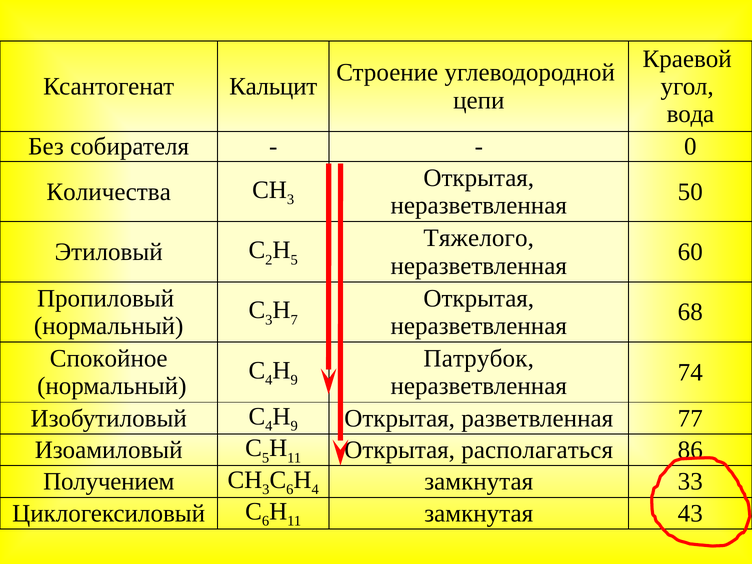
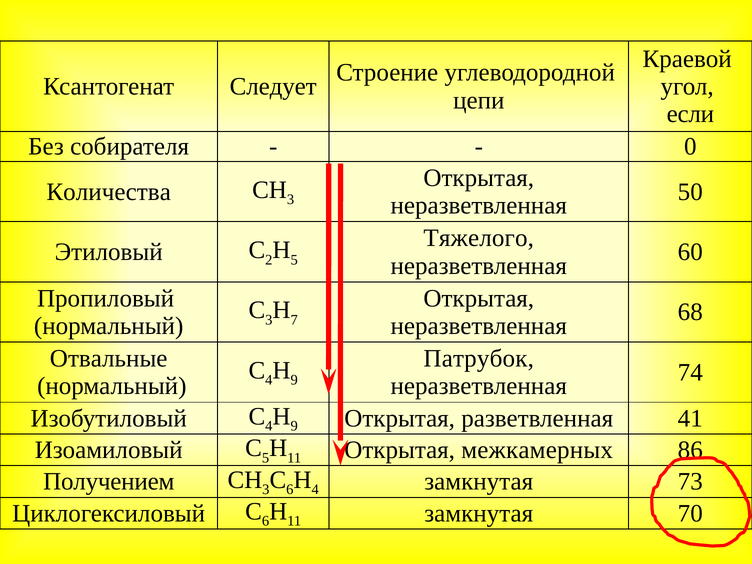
Кальцит: Кальцит -> Следует
вода: вода -> если
Спокойное: Спокойное -> Отвальные
77: 77 -> 41
располагаться: располагаться -> межкамерных
33: 33 -> 73
43: 43 -> 70
